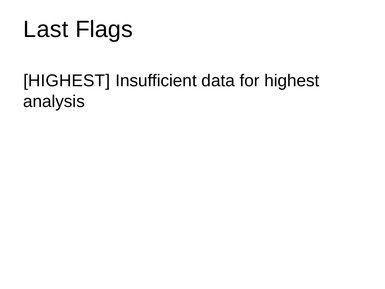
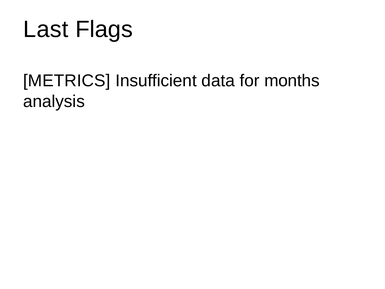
HIGHEST at (67, 81): HIGHEST -> METRICS
for highest: highest -> months
